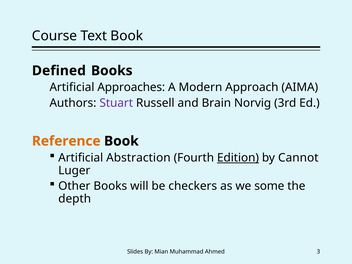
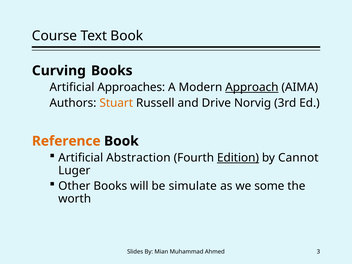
Defined: Defined -> Curving
Approach underline: none -> present
Stuart colour: purple -> orange
Brain: Brain -> Drive
checkers: checkers -> simulate
depth: depth -> worth
